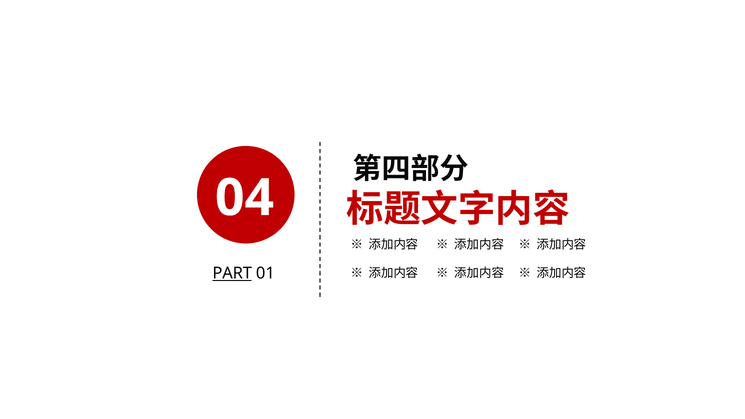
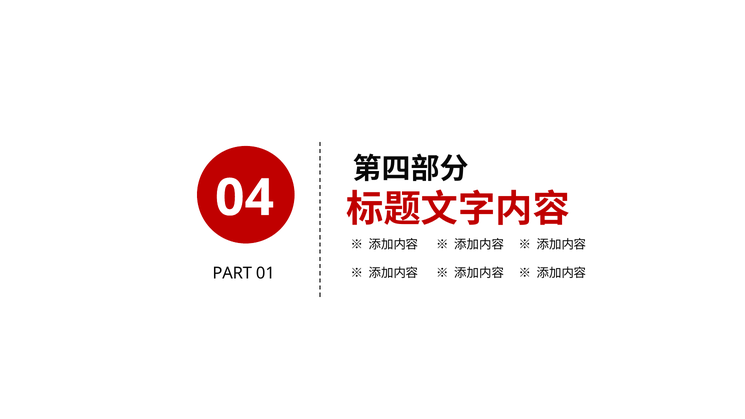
PART underline: present -> none
